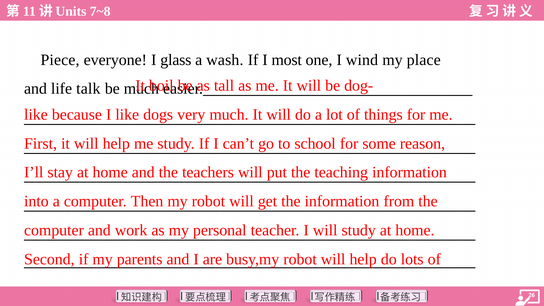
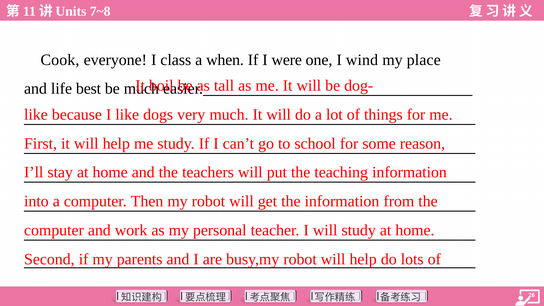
Piece: Piece -> Cook
glass: glass -> class
wash: wash -> when
most: most -> were
talk: talk -> best
